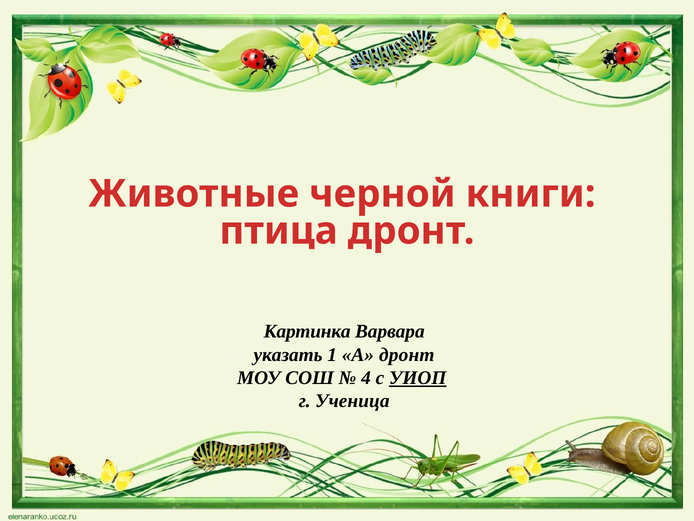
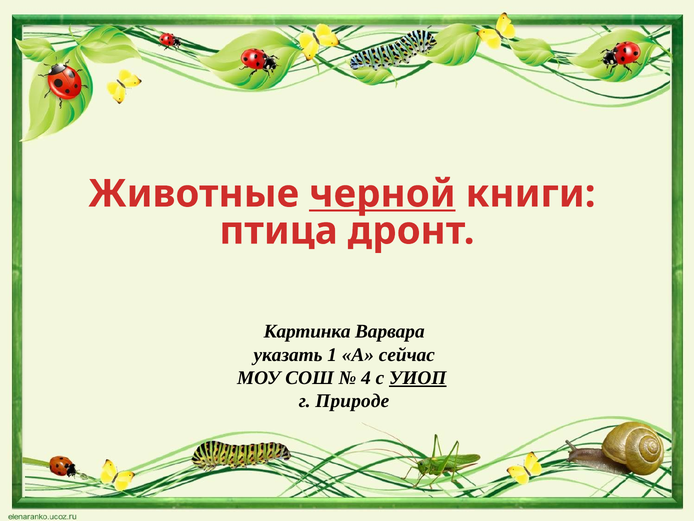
черной underline: none -> present
А дронт: дронт -> сейчас
Ученица: Ученица -> Природе
